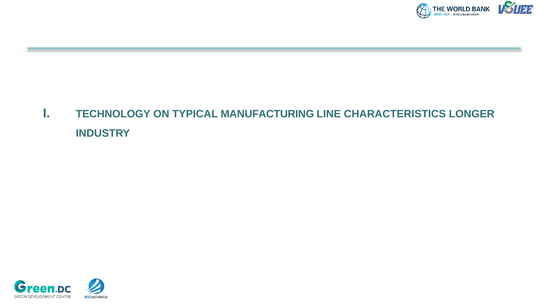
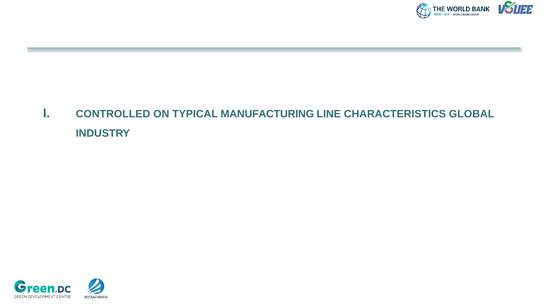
TECHNOLOGY: TECHNOLOGY -> CONTROLLED
LONGER: LONGER -> GLOBAL
